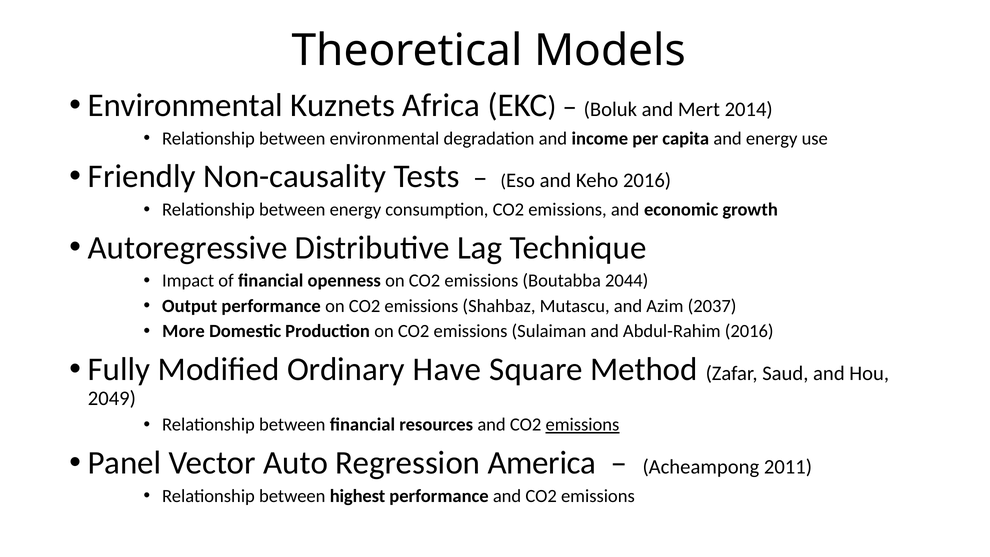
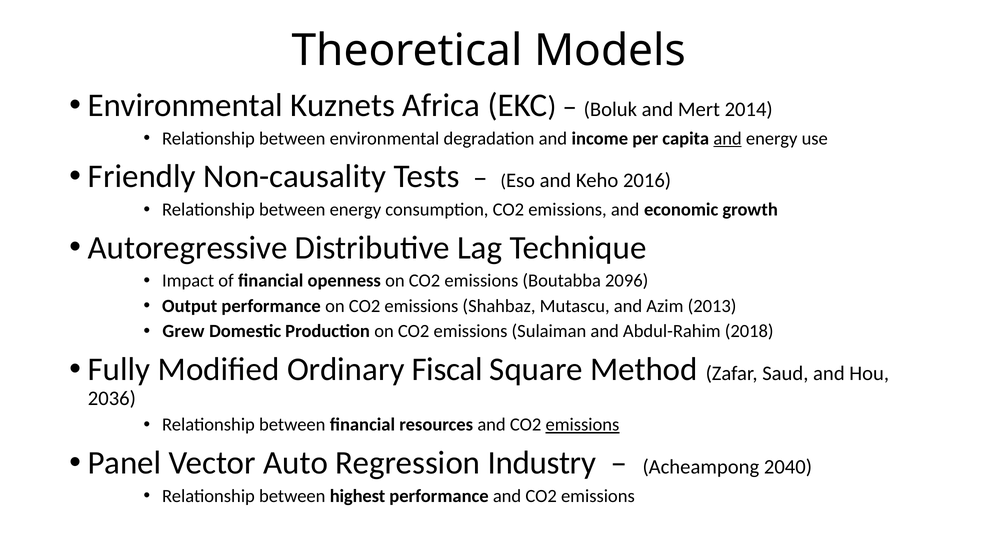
and at (728, 138) underline: none -> present
2044: 2044 -> 2096
2037: 2037 -> 2013
More: More -> Grew
Abdul-Rahim 2016: 2016 -> 2018
Have: Have -> Fiscal
2049: 2049 -> 2036
America: America -> Industry
2011: 2011 -> 2040
